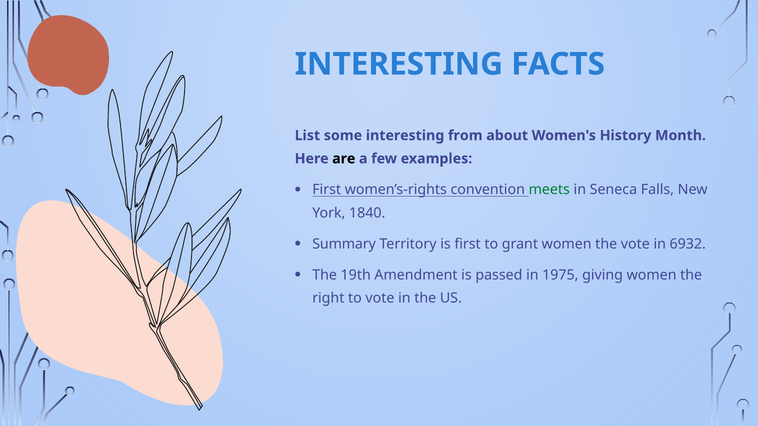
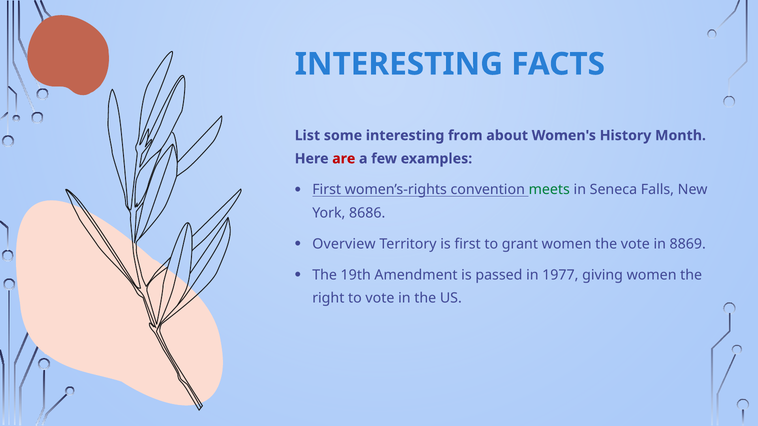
are colour: black -> red
1840: 1840 -> 8686
Summary: Summary -> Overview
6932: 6932 -> 8869
1975: 1975 -> 1977
